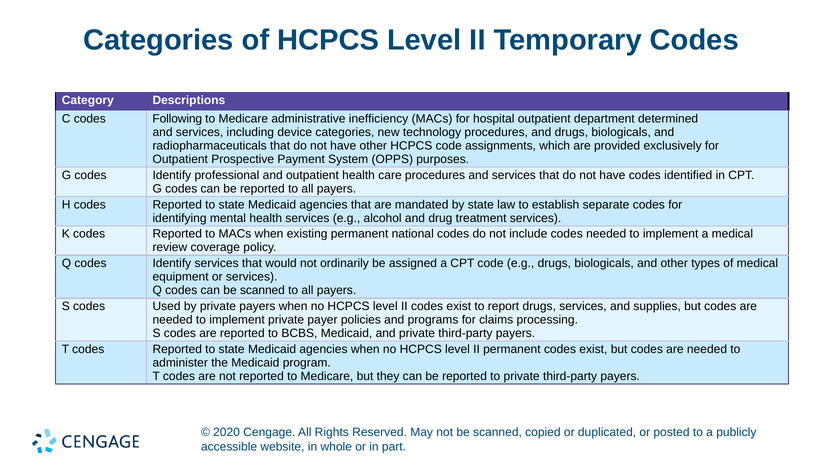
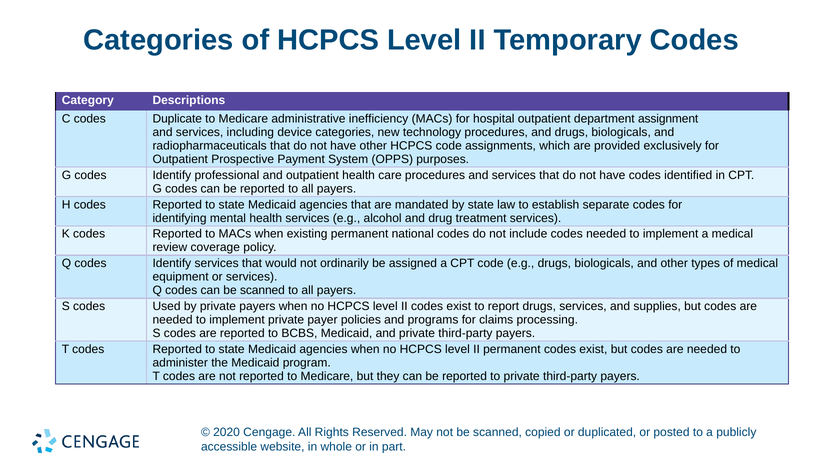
Following: Following -> Duplicate
determined: determined -> assignment
